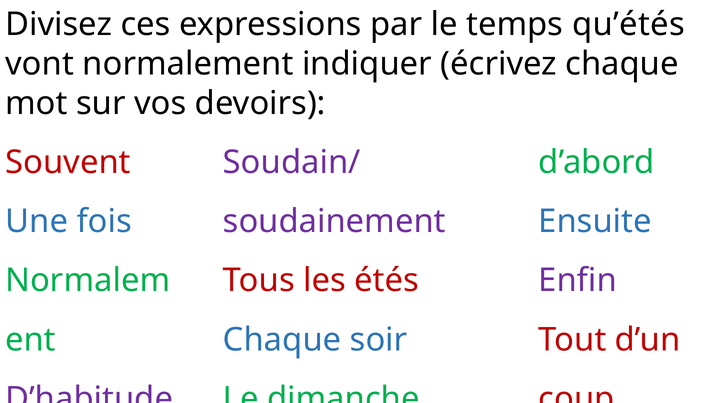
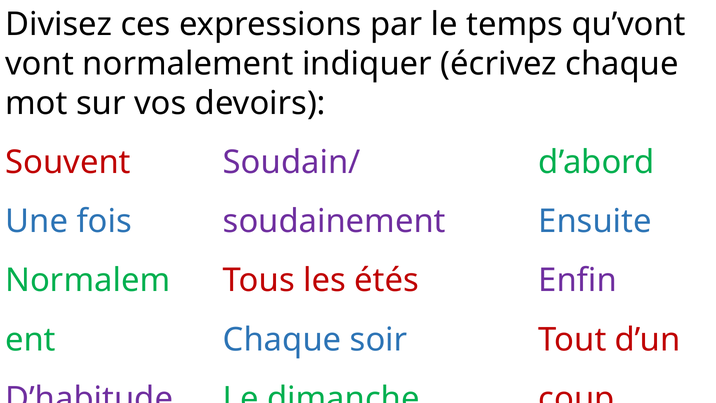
qu’étés: qu’étés -> qu’vont
